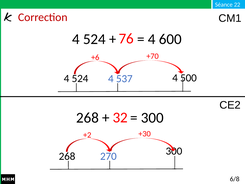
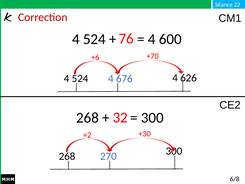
500: 500 -> 626
537: 537 -> 676
